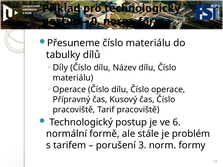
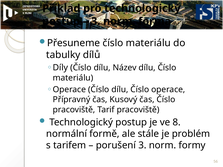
0 at (96, 21): 0 -> 3
6: 6 -> 8
